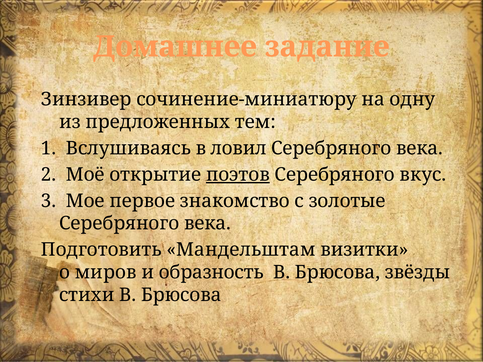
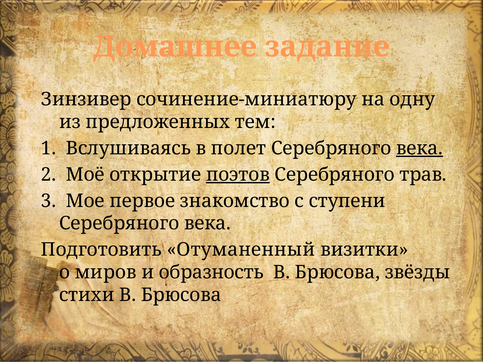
ловил: ловил -> полет
века at (420, 148) underline: none -> present
вкус: вкус -> трав
золотые: золотые -> ступени
Мандельштам: Мандельштам -> Отуманенный
